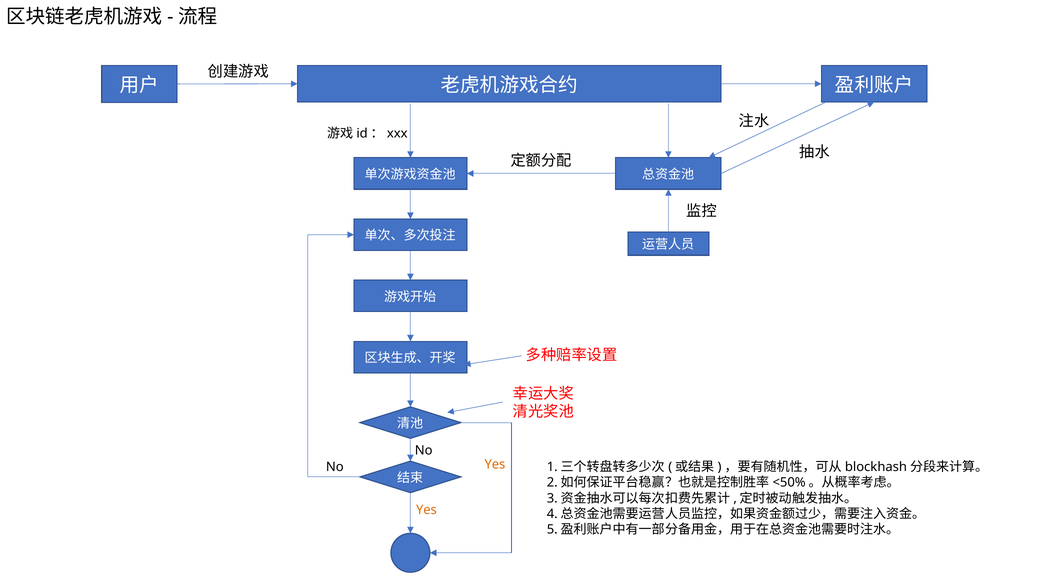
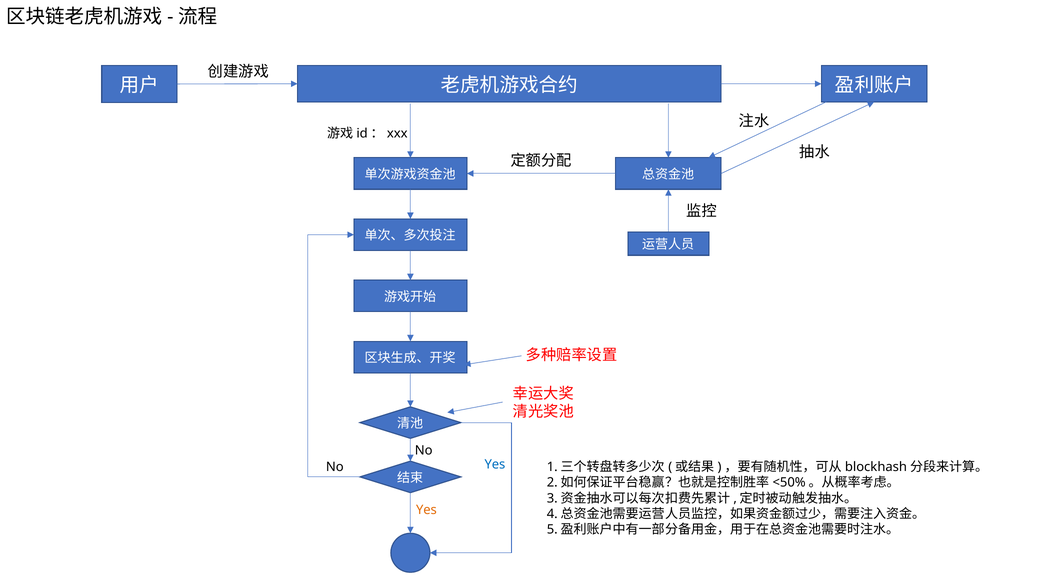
Yes at (495, 465) colour: orange -> blue
